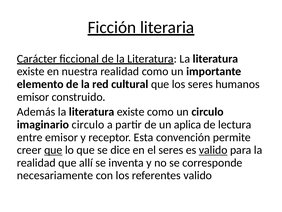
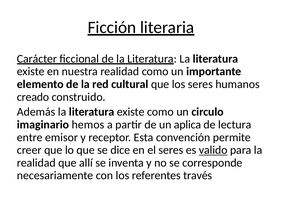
emisor at (33, 97): emisor -> creado
imaginario circulo: circulo -> hemos
que at (53, 150) underline: present -> none
referentes valido: valido -> través
